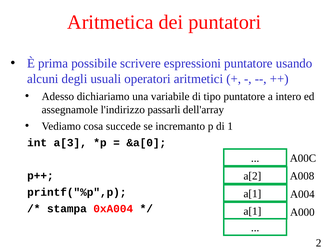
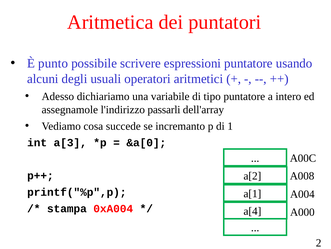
prima: prima -> punto
a[1 at (252, 211): a[1 -> a[4
